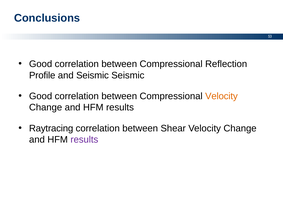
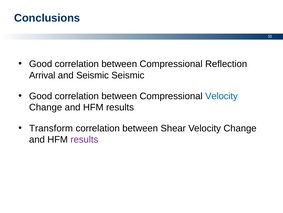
Profile: Profile -> Arrival
Velocity at (221, 96) colour: orange -> blue
Raytracing: Raytracing -> Transform
